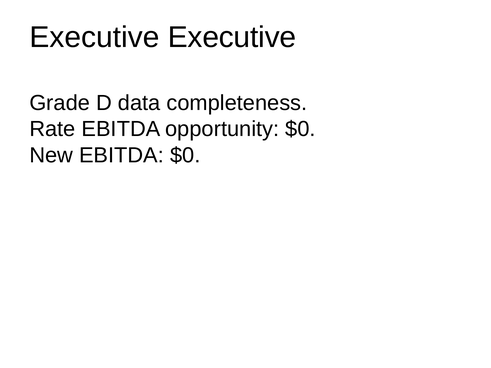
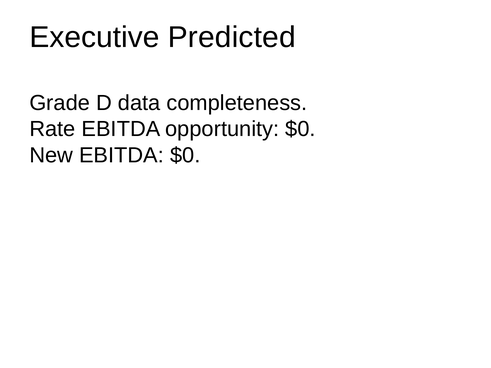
Executive Executive: Executive -> Predicted
